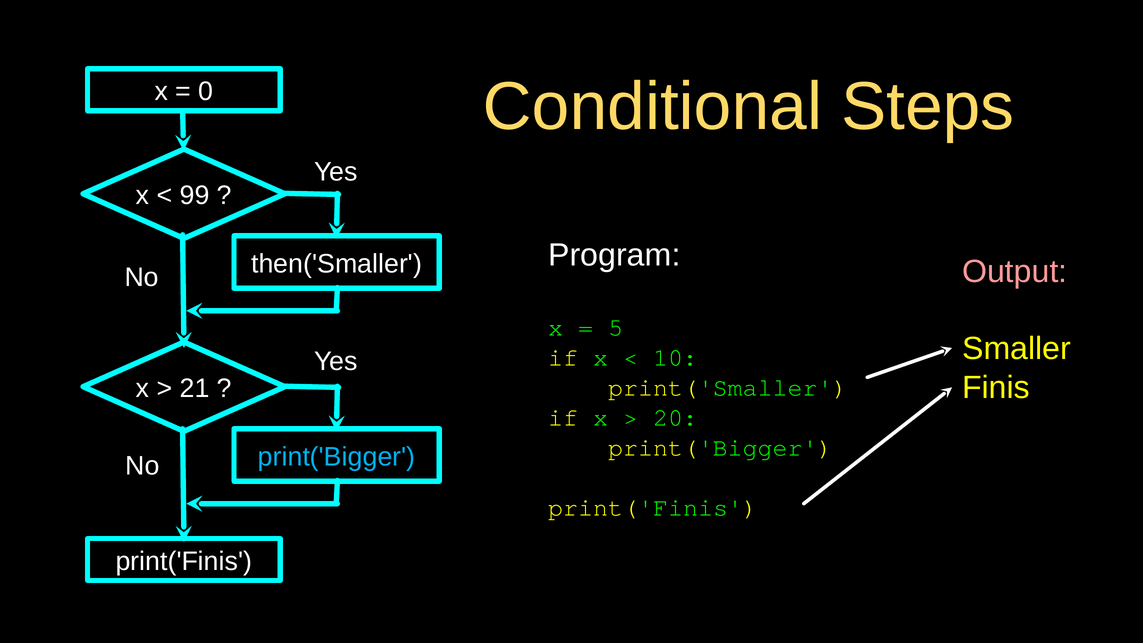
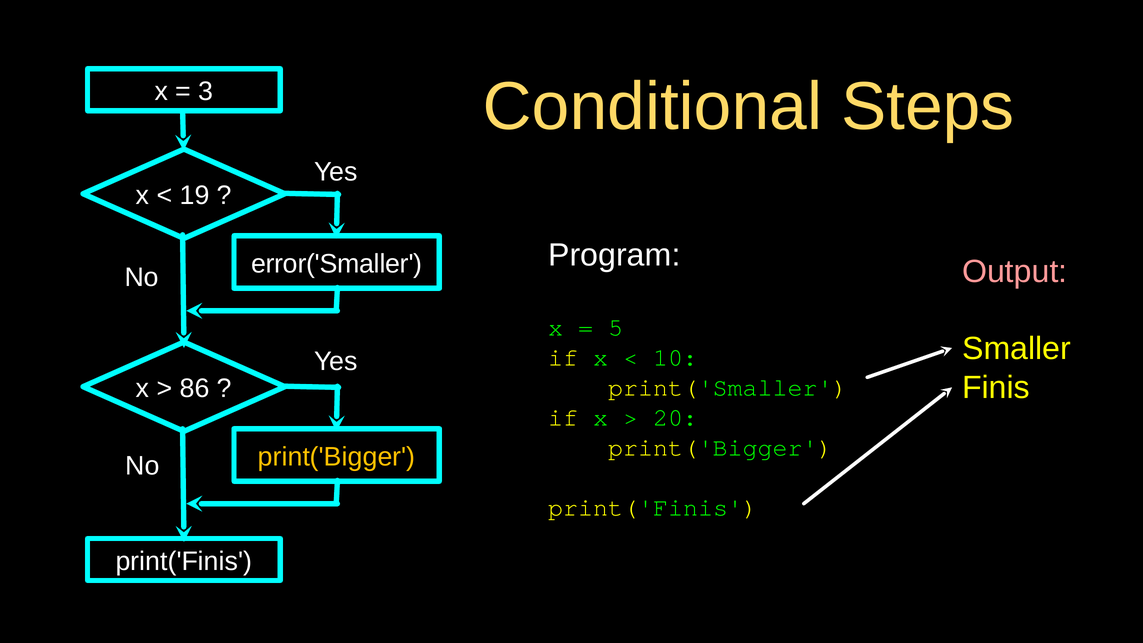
0: 0 -> 3
99: 99 -> 19
then('Smaller: then('Smaller -> error('Smaller
21: 21 -> 86
print('Bigger at (337, 457) colour: light blue -> yellow
